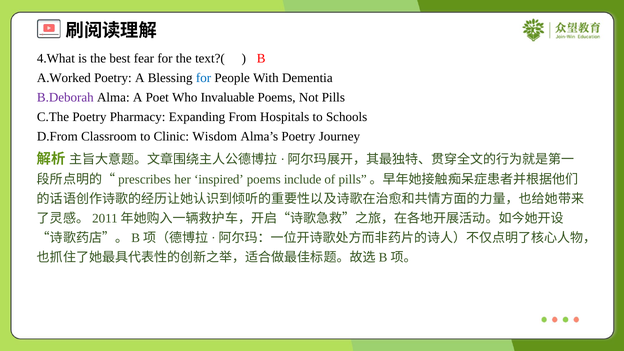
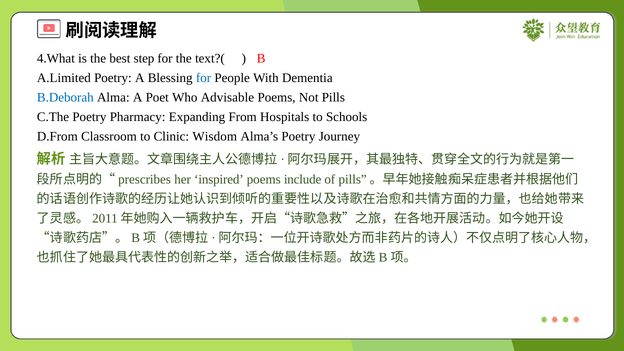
fear: fear -> step
A.Worked: A.Worked -> A.Limited
B.Deborah colour: purple -> blue
Invaluable: Invaluable -> Advisable
